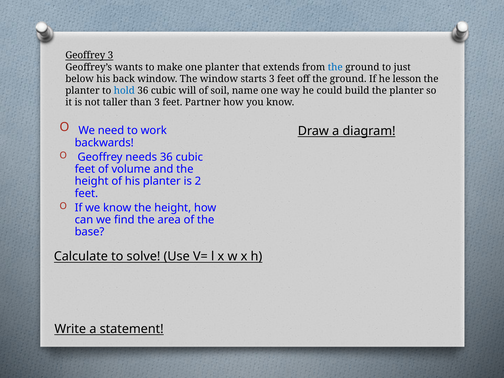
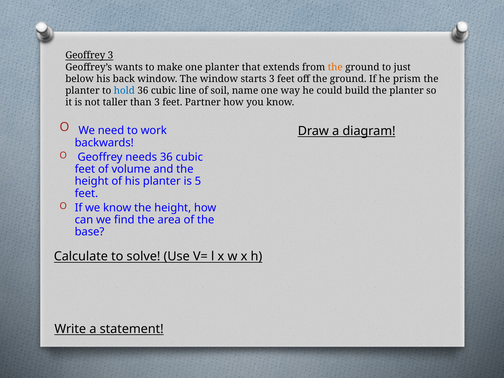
the at (335, 67) colour: blue -> orange
lesson: lesson -> prism
will: will -> line
2: 2 -> 5
